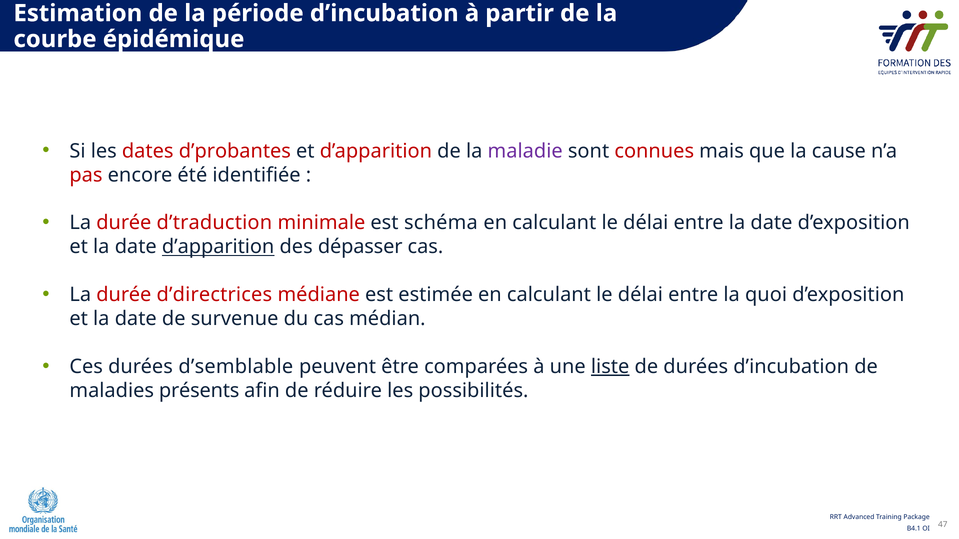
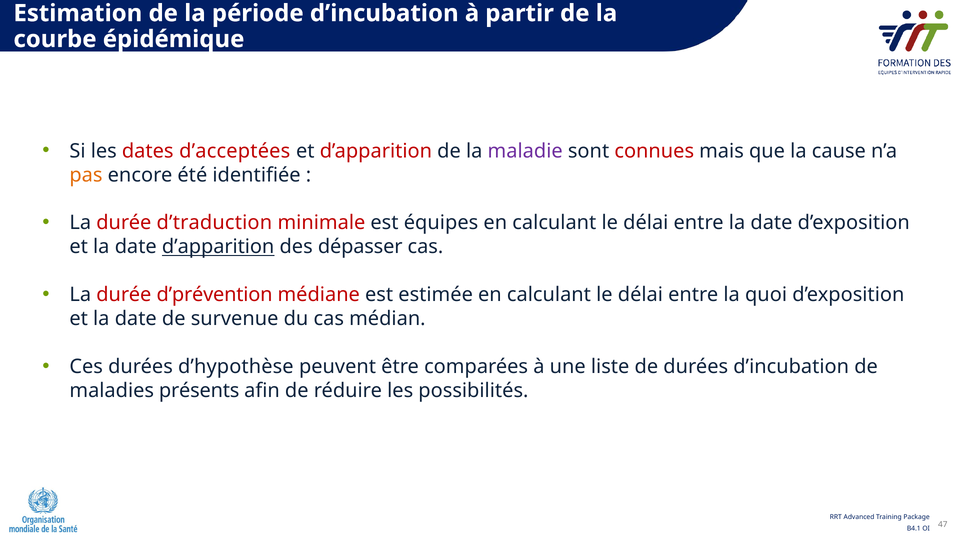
d’probantes: d’probantes -> d’acceptées
pas colour: red -> orange
schéma: schéma -> équipes
d’directrices: d’directrices -> d’prévention
d’semblable: d’semblable -> d’hypothèse
liste underline: present -> none
